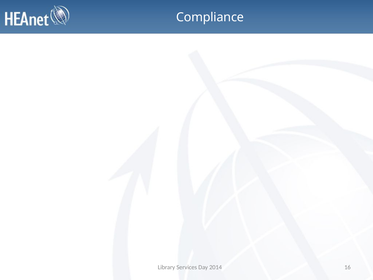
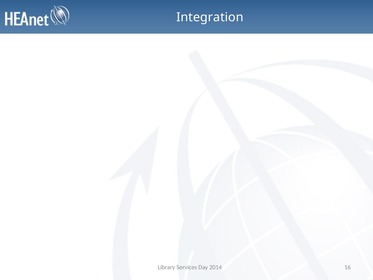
Compliance: Compliance -> Integration
